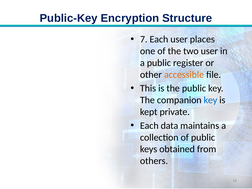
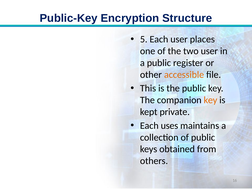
7: 7 -> 5
key at (210, 100) colour: blue -> orange
data: data -> uses
